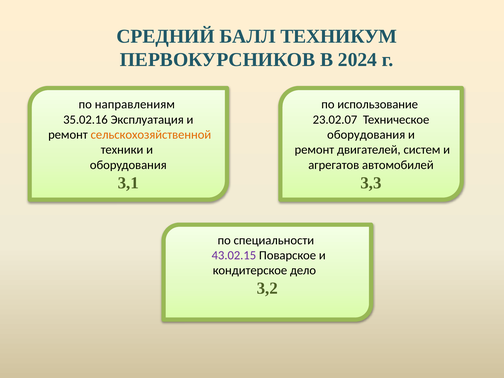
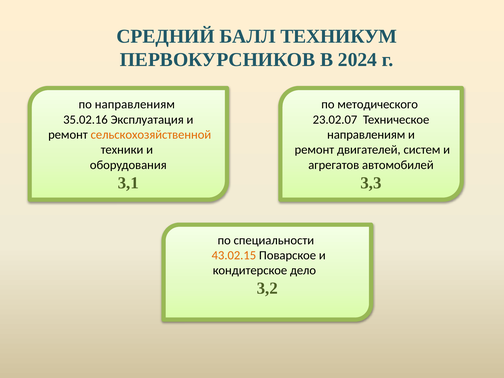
использование: использование -> методического
оборудования at (366, 135): оборудования -> направлениям
43.02.15 colour: purple -> orange
